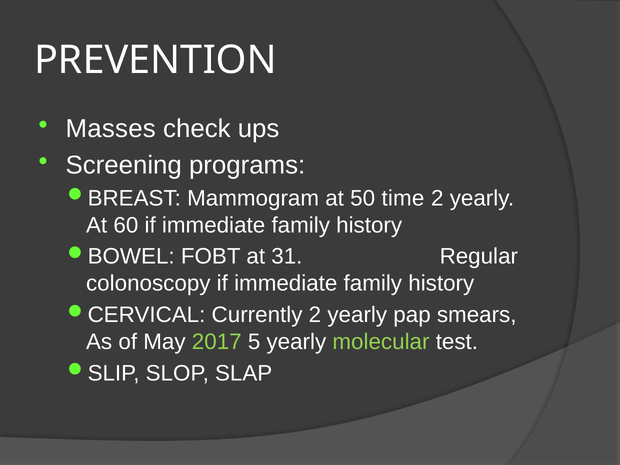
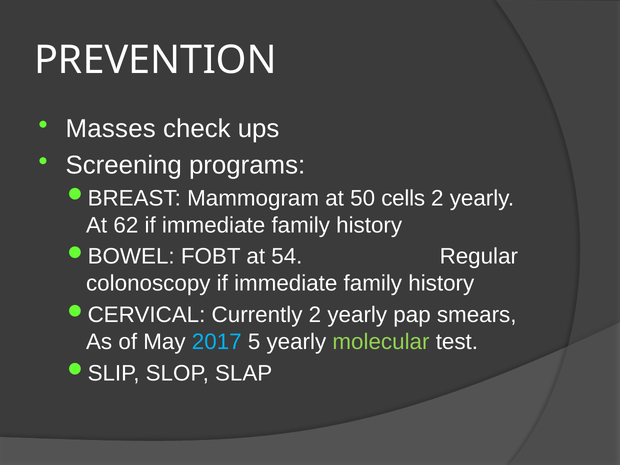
time: time -> cells
60: 60 -> 62
31: 31 -> 54
2017 colour: light green -> light blue
